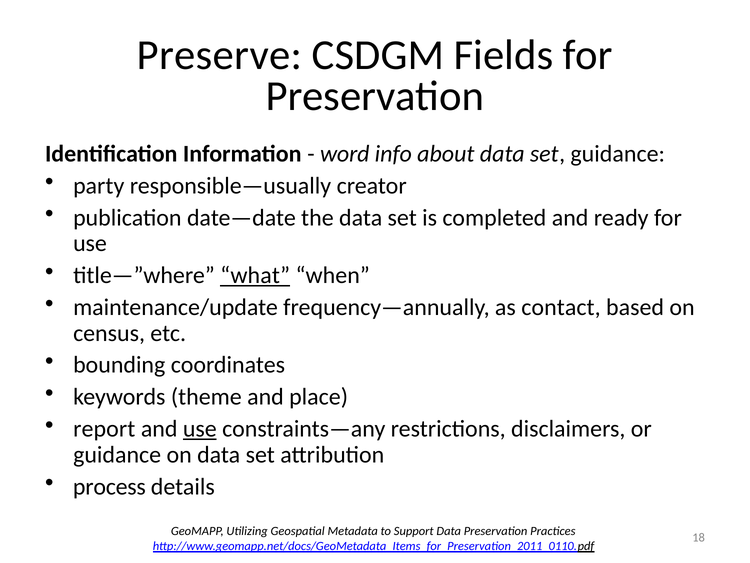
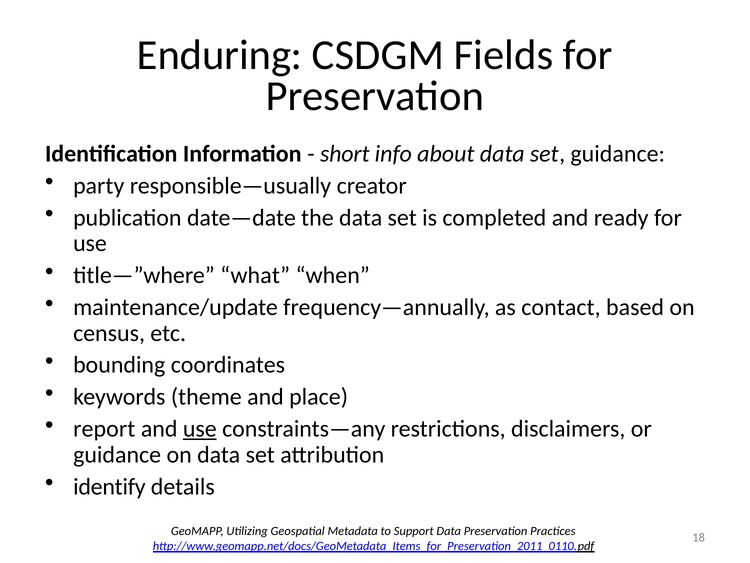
Preserve: Preserve -> Enduring
word: word -> short
what underline: present -> none
process: process -> identify
